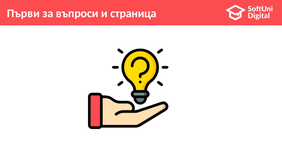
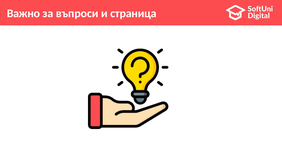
Първи: Първи -> Важно
